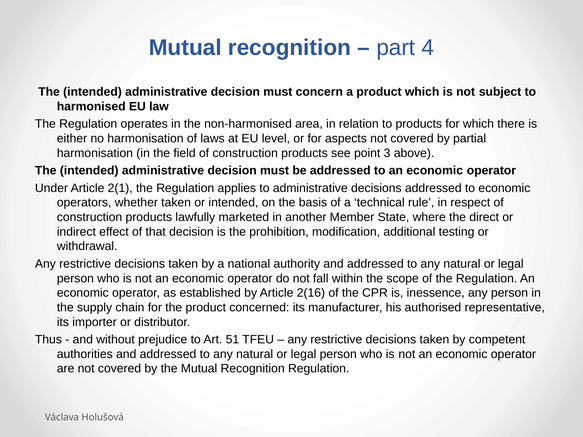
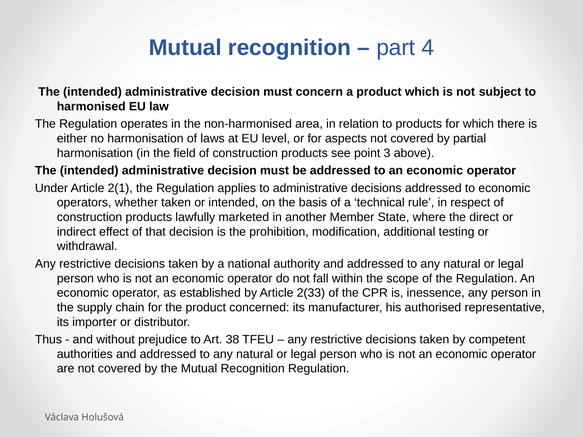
2(16: 2(16 -> 2(33
51: 51 -> 38
